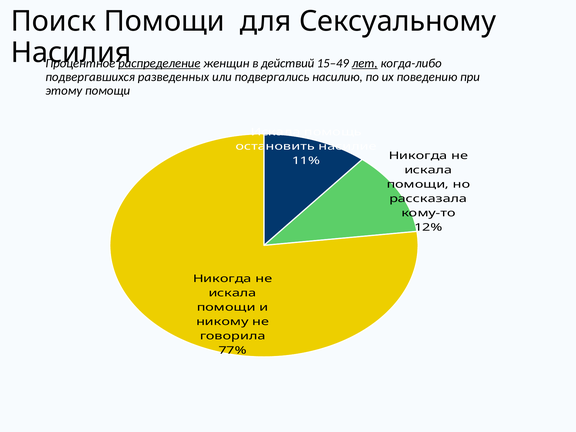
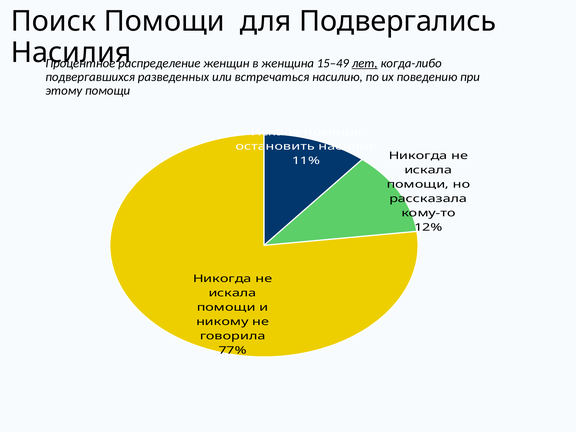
Сексуальному: Сексуальному -> Подвергались
распределение underline: present -> none
действий: действий -> женщина
подвергались: подвергались -> встречаться
